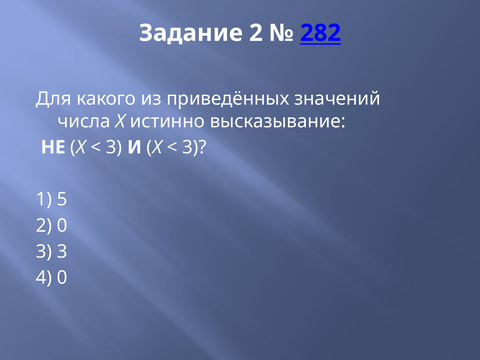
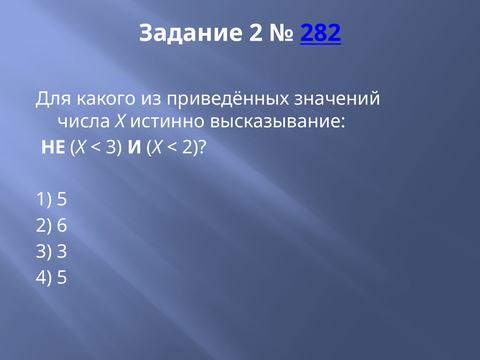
3 at (194, 147): 3 -> 2
2 0: 0 -> 6
4 0: 0 -> 5
